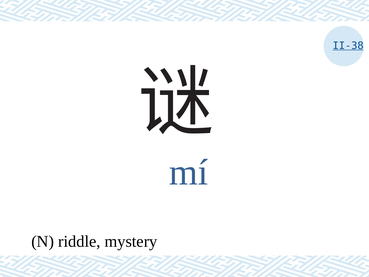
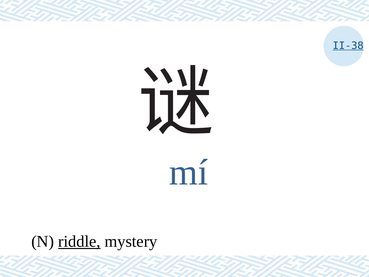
riddle underline: none -> present
